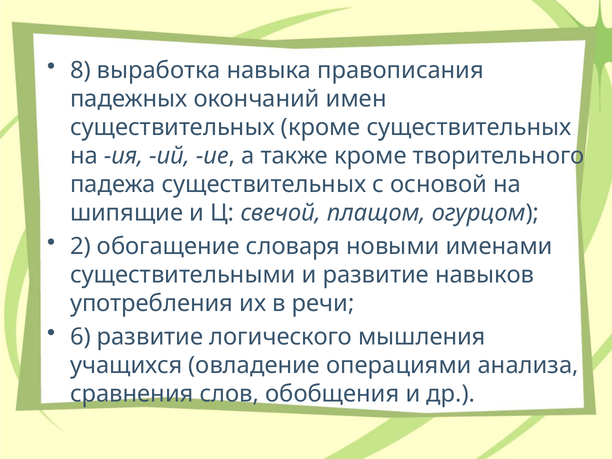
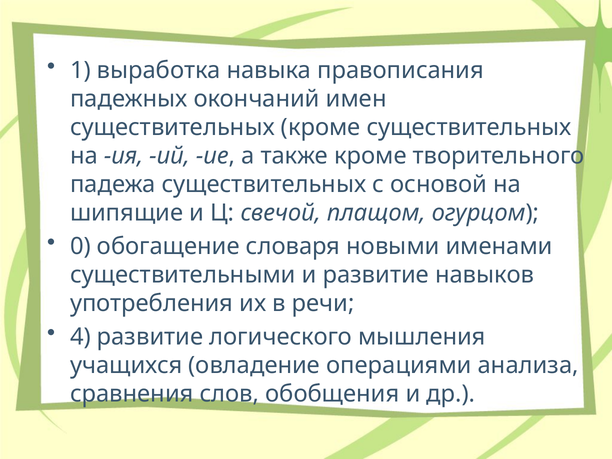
8: 8 -> 1
2: 2 -> 0
6: 6 -> 4
